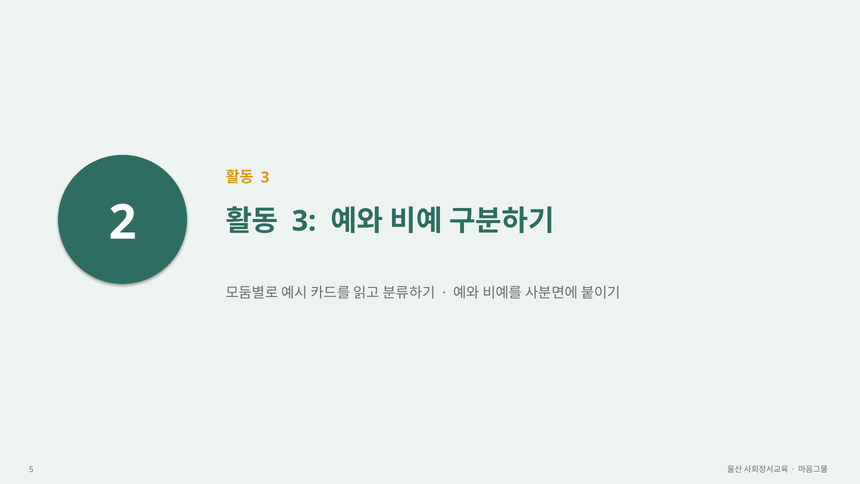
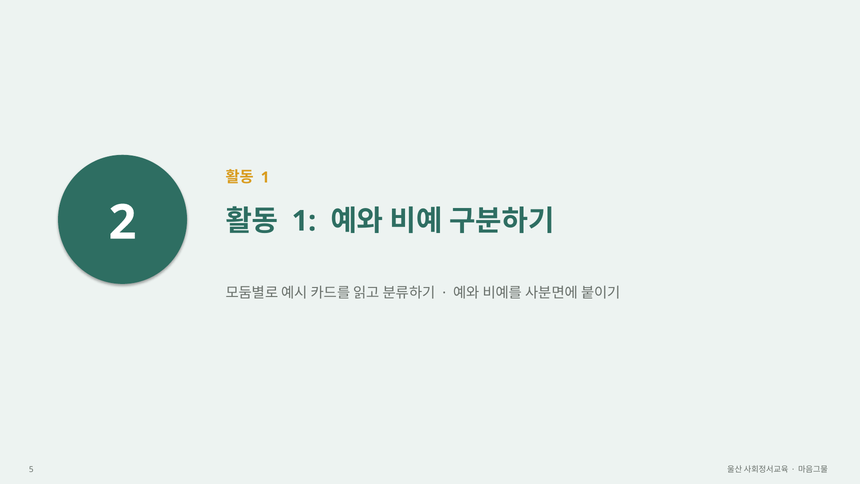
3 at (265, 177): 3 -> 1
3 at (304, 221): 3 -> 1
